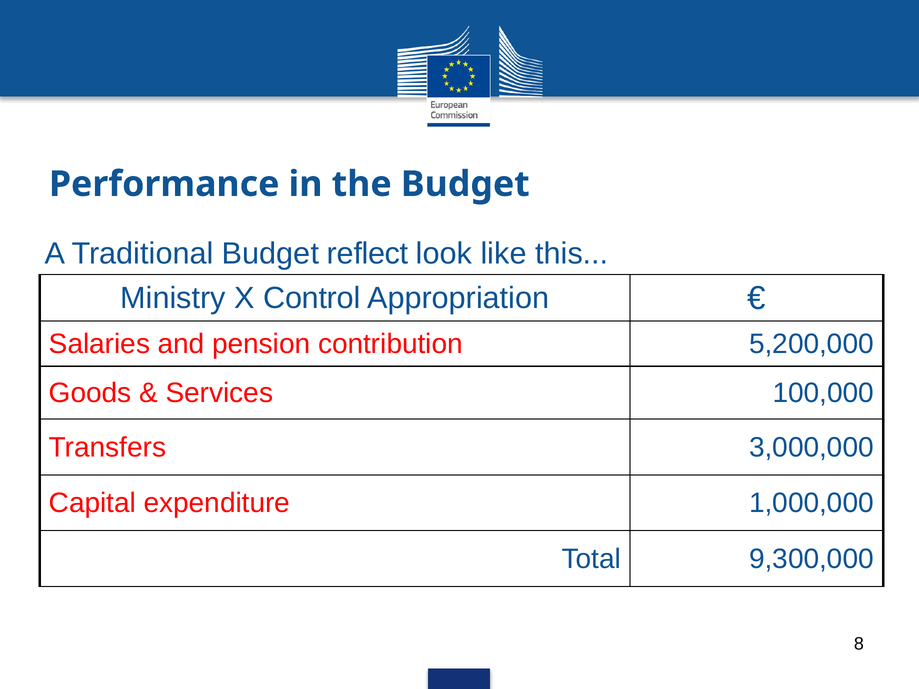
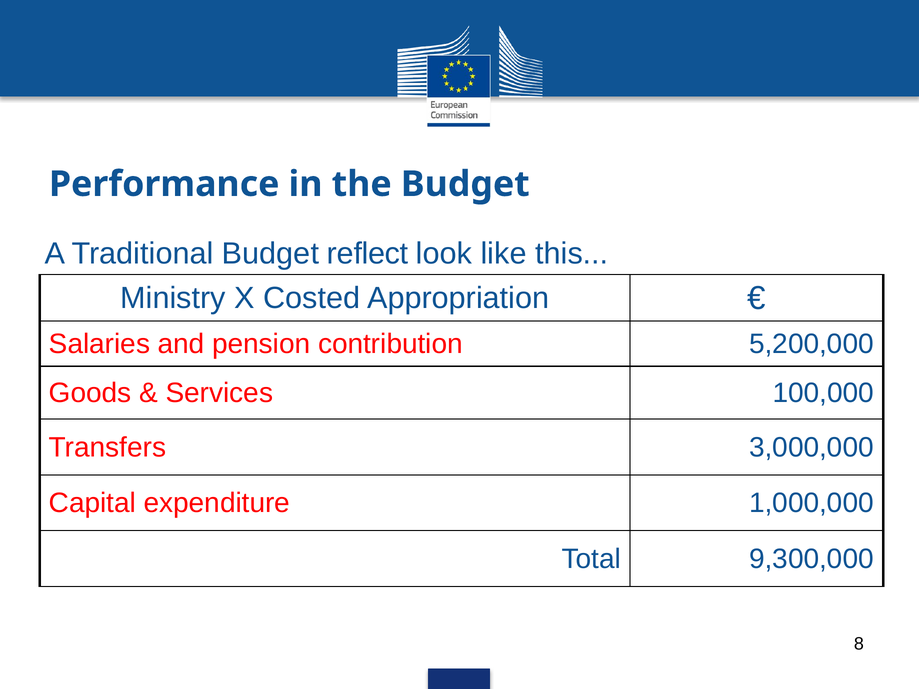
Control: Control -> Costed
